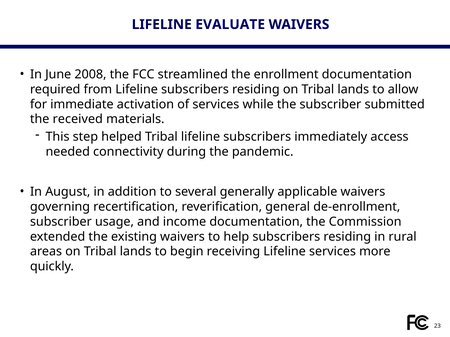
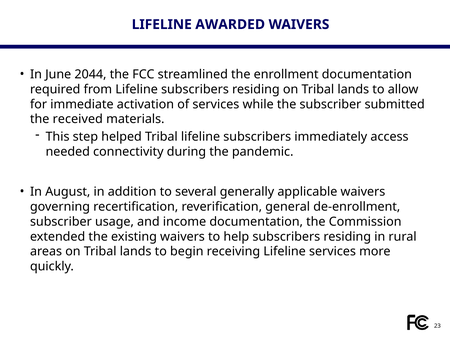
EVALUATE: EVALUATE -> AWARDED
2008: 2008 -> 2044
